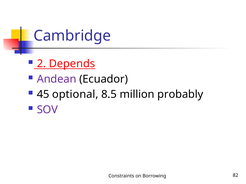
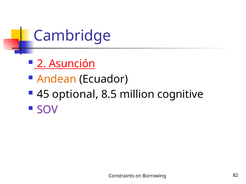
Depends: Depends -> Asunción
Andean colour: purple -> orange
probably: probably -> cognitive
